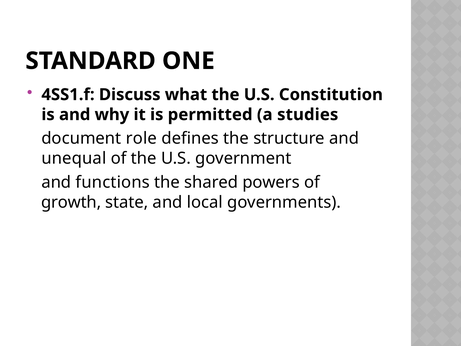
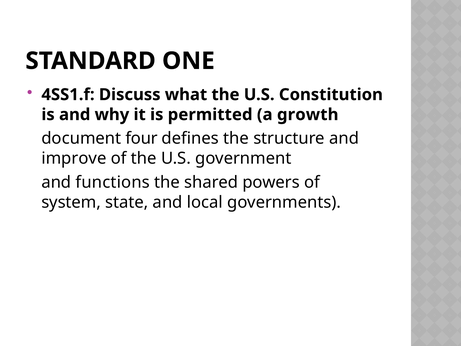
studies: studies -> growth
role: role -> four
unequal: unequal -> improve
growth: growth -> system
